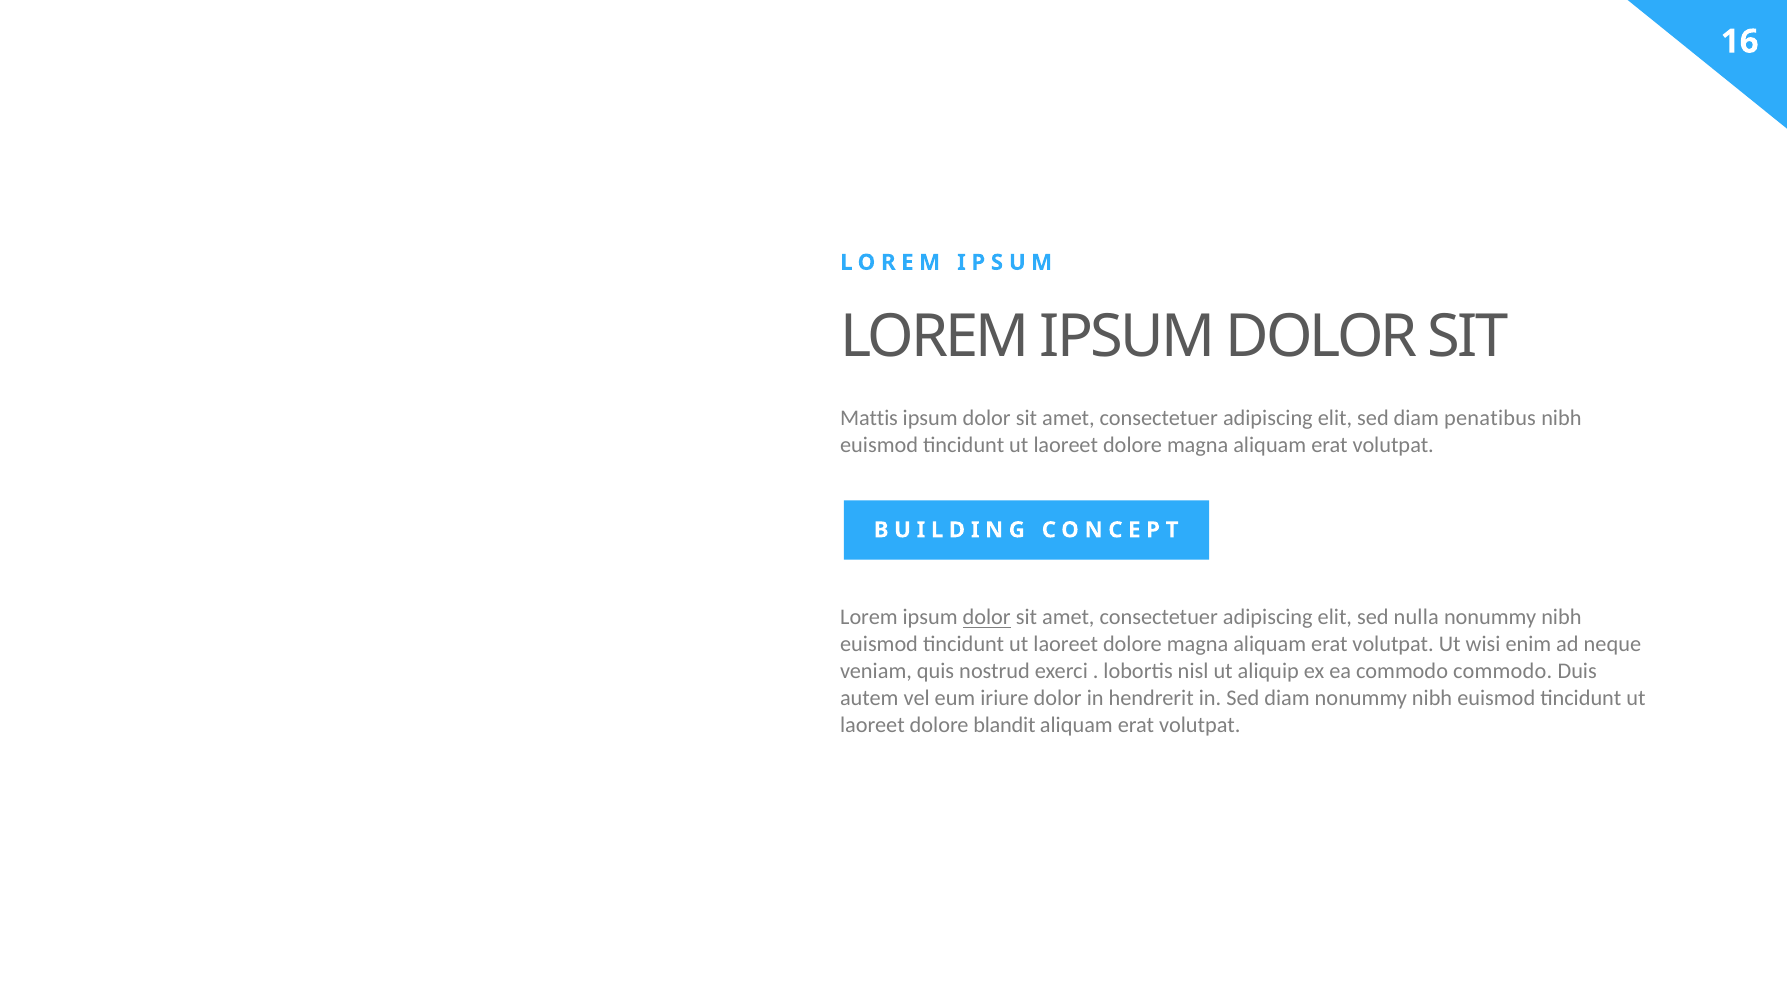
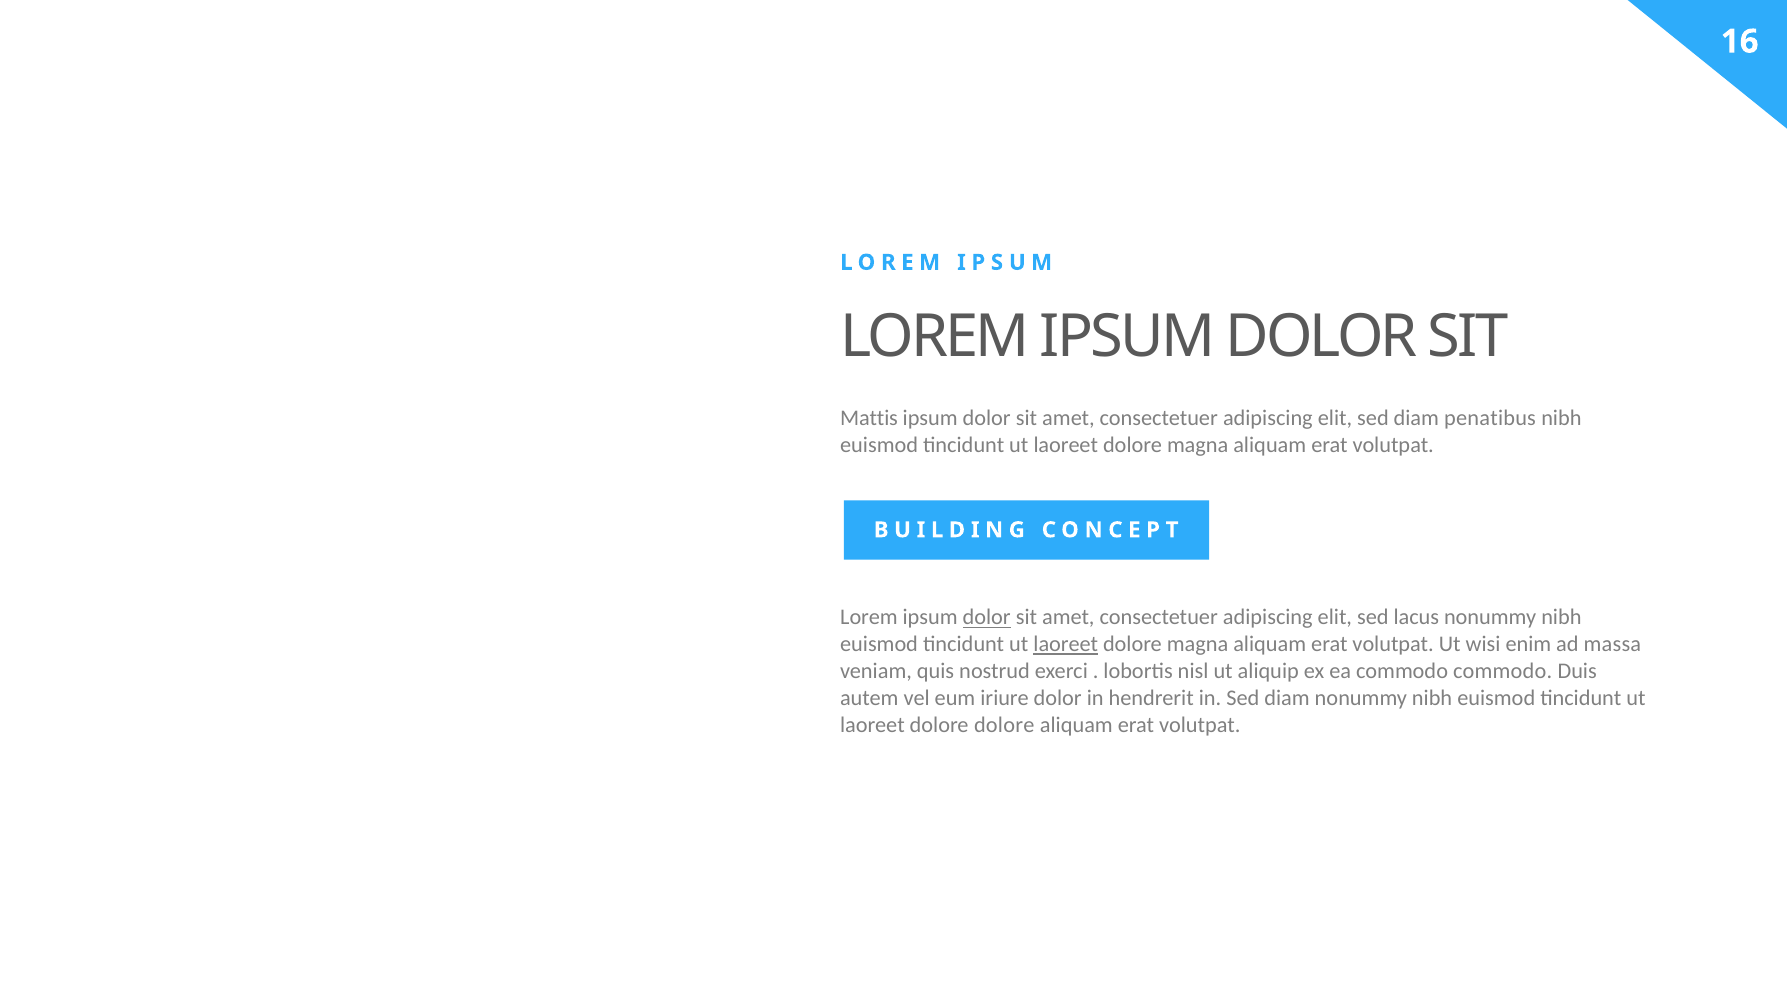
nulla: nulla -> lacus
laoreet at (1066, 644) underline: none -> present
neque: neque -> massa
dolore blandit: blandit -> dolore
